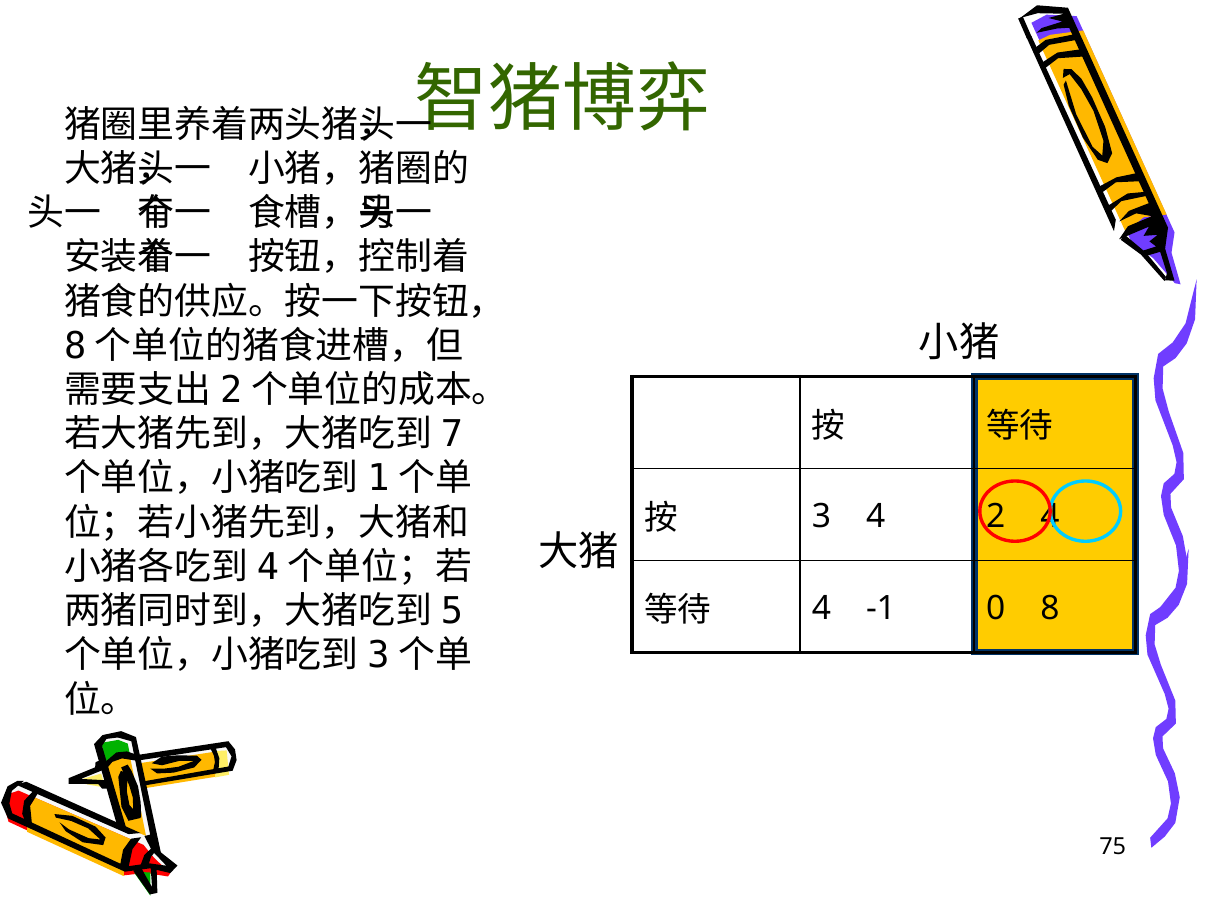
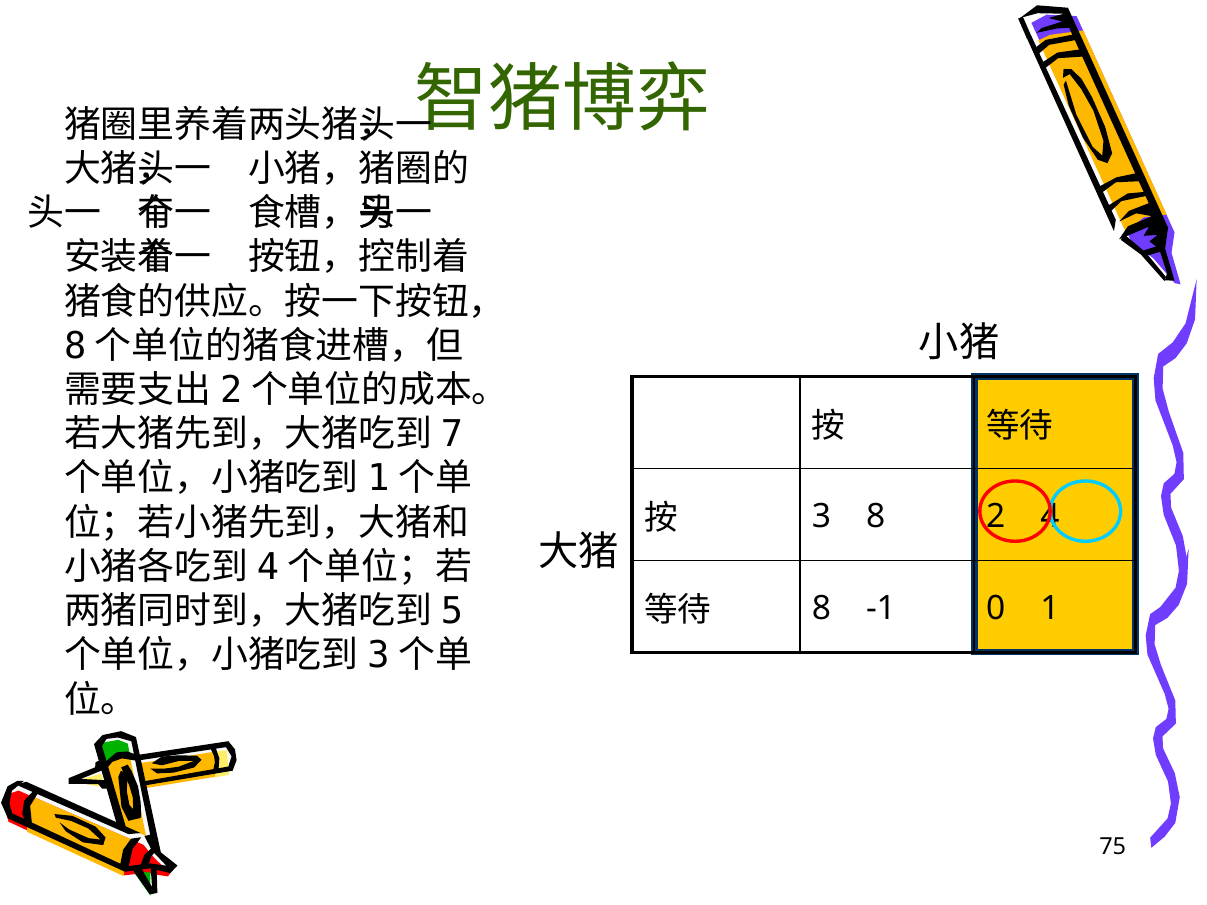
3 4: 4 -> 8
4 at (822, 609): 4 -> 8
8: 8 -> 1
